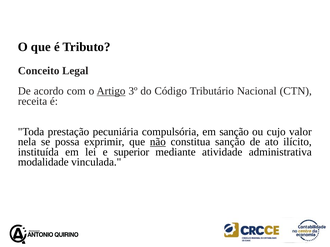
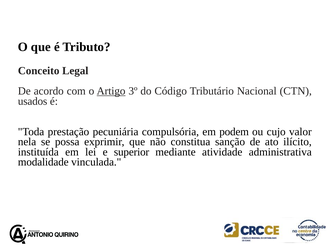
receita: receita -> usados
em sanção: sanção -> podem
não underline: present -> none
